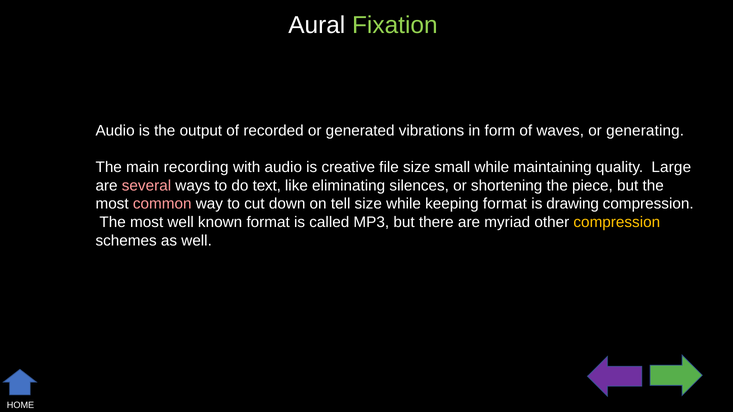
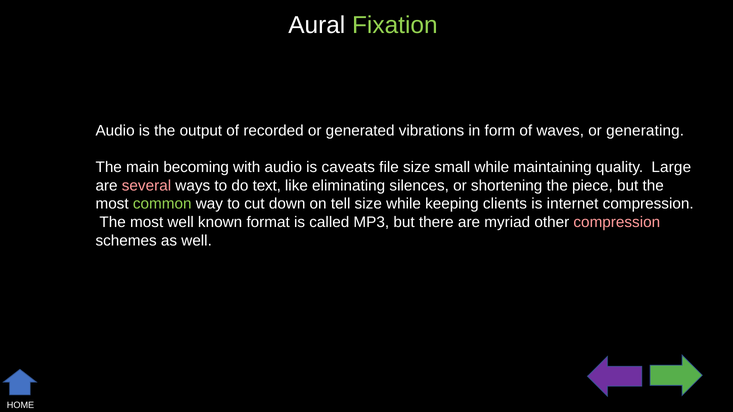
recording: recording -> becoming
creative: creative -> caveats
common colour: pink -> light green
keeping format: format -> clients
drawing: drawing -> internet
compression at (617, 222) colour: yellow -> pink
